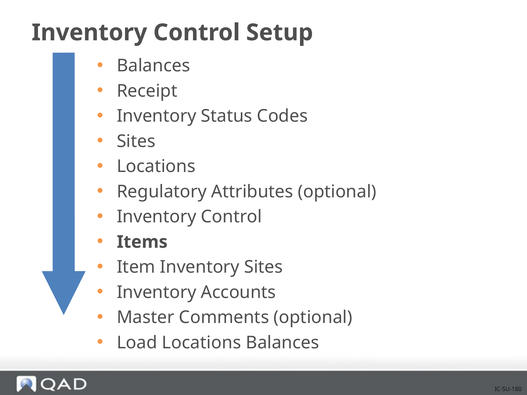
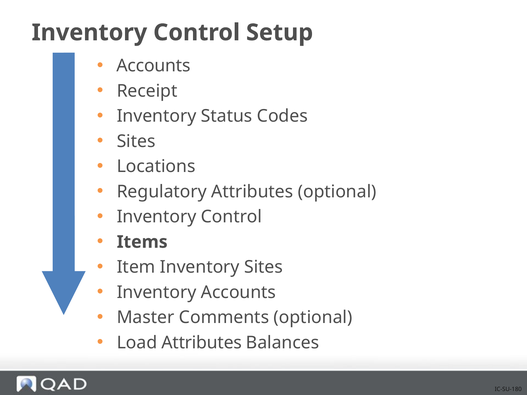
Balances at (153, 66): Balances -> Accounts
Load Locations: Locations -> Attributes
